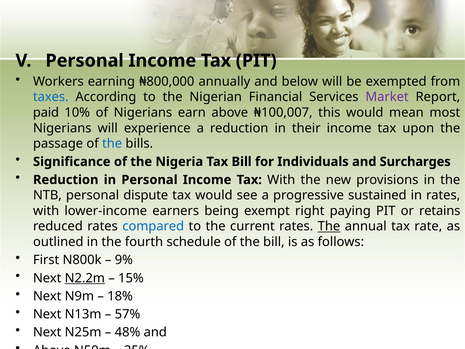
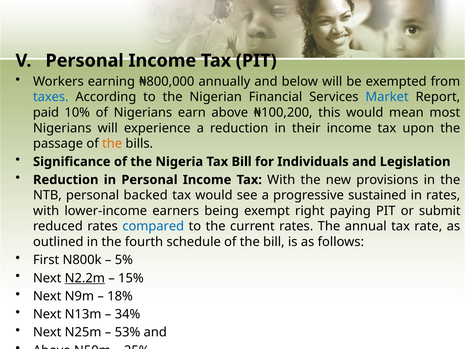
Market colour: purple -> blue
₦100,007: ₦100,007 -> ₦100,200
the at (112, 144) colour: blue -> orange
Surcharges: Surcharges -> Legislation
dispute: dispute -> backed
retains: retains -> submit
The at (329, 226) underline: present -> none
9%: 9% -> 5%
57%: 57% -> 34%
48%: 48% -> 53%
